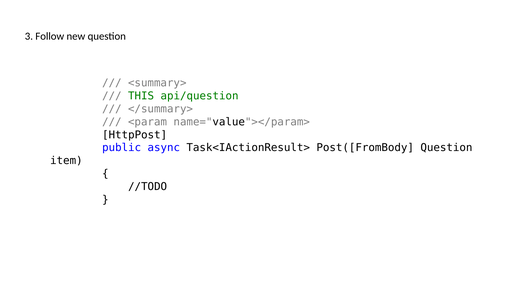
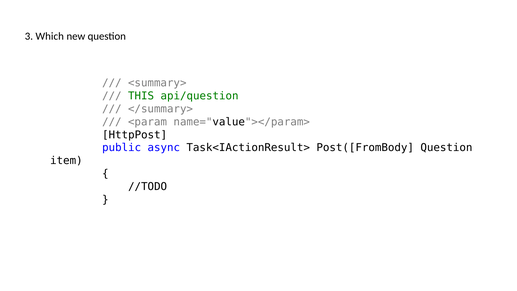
Follow: Follow -> Which
